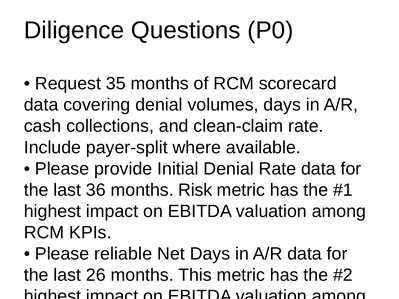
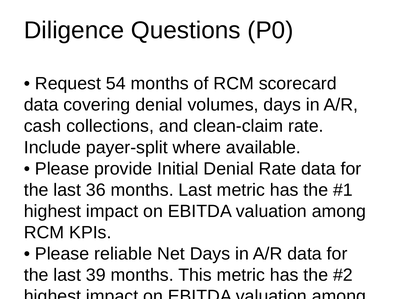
35: 35 -> 54
months Risk: Risk -> Last
26: 26 -> 39
